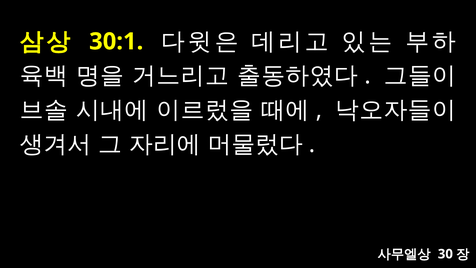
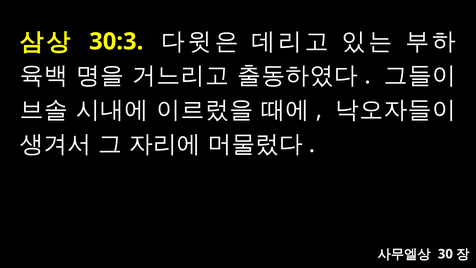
30:1: 30:1 -> 30:3
